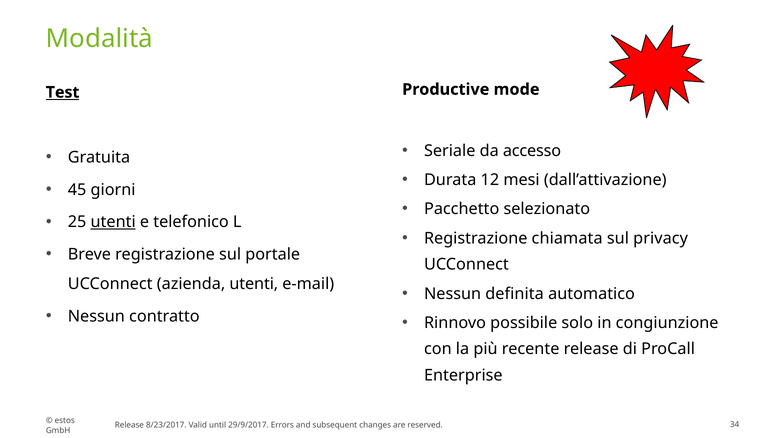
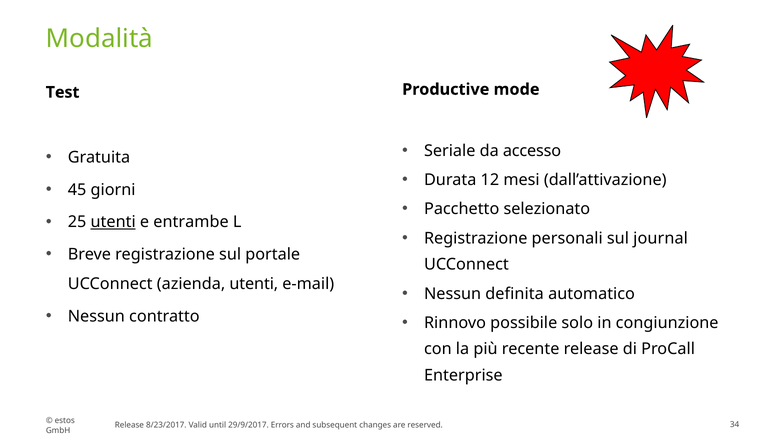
Test underline: present -> none
telefonico: telefonico -> entrambe
chiamata: chiamata -> personali
privacy: privacy -> journal
